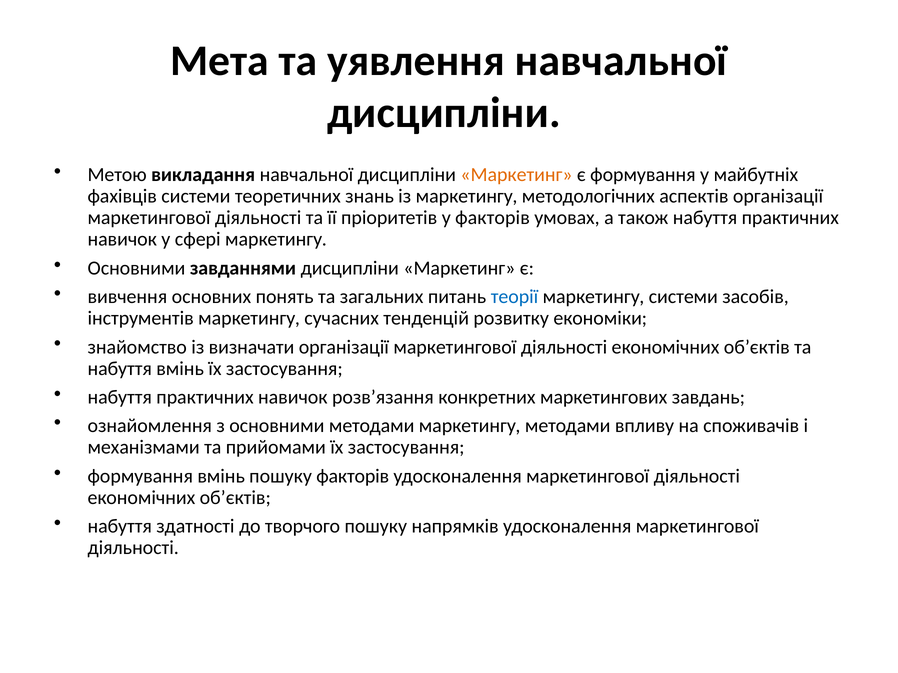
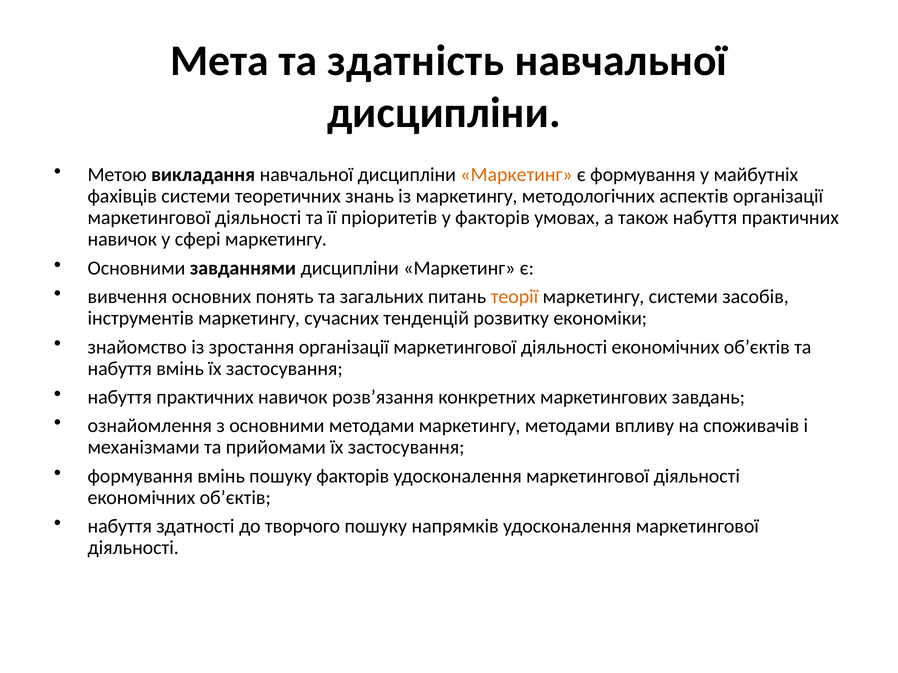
уявлення: уявлення -> здатність
теорії colour: blue -> orange
визначати: визначати -> зростання
